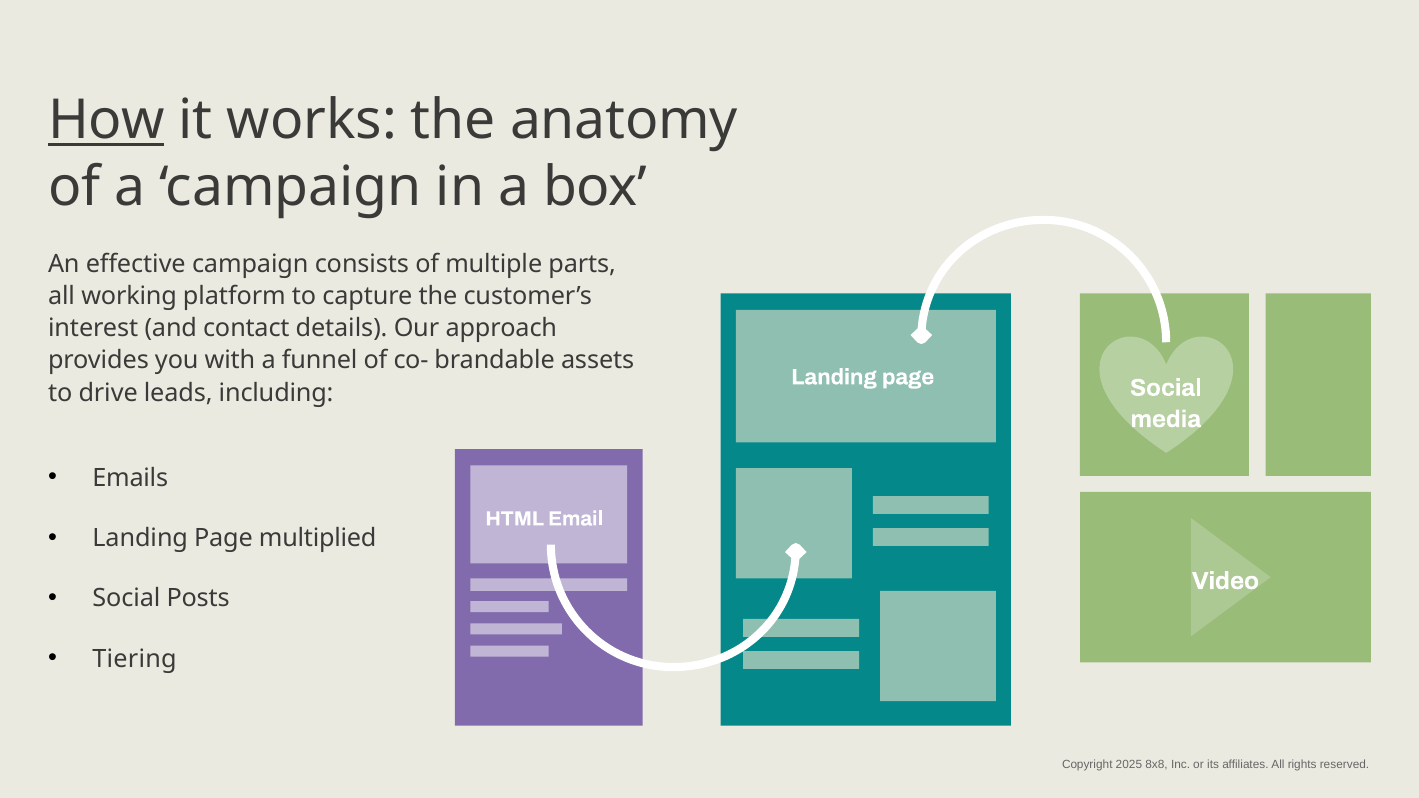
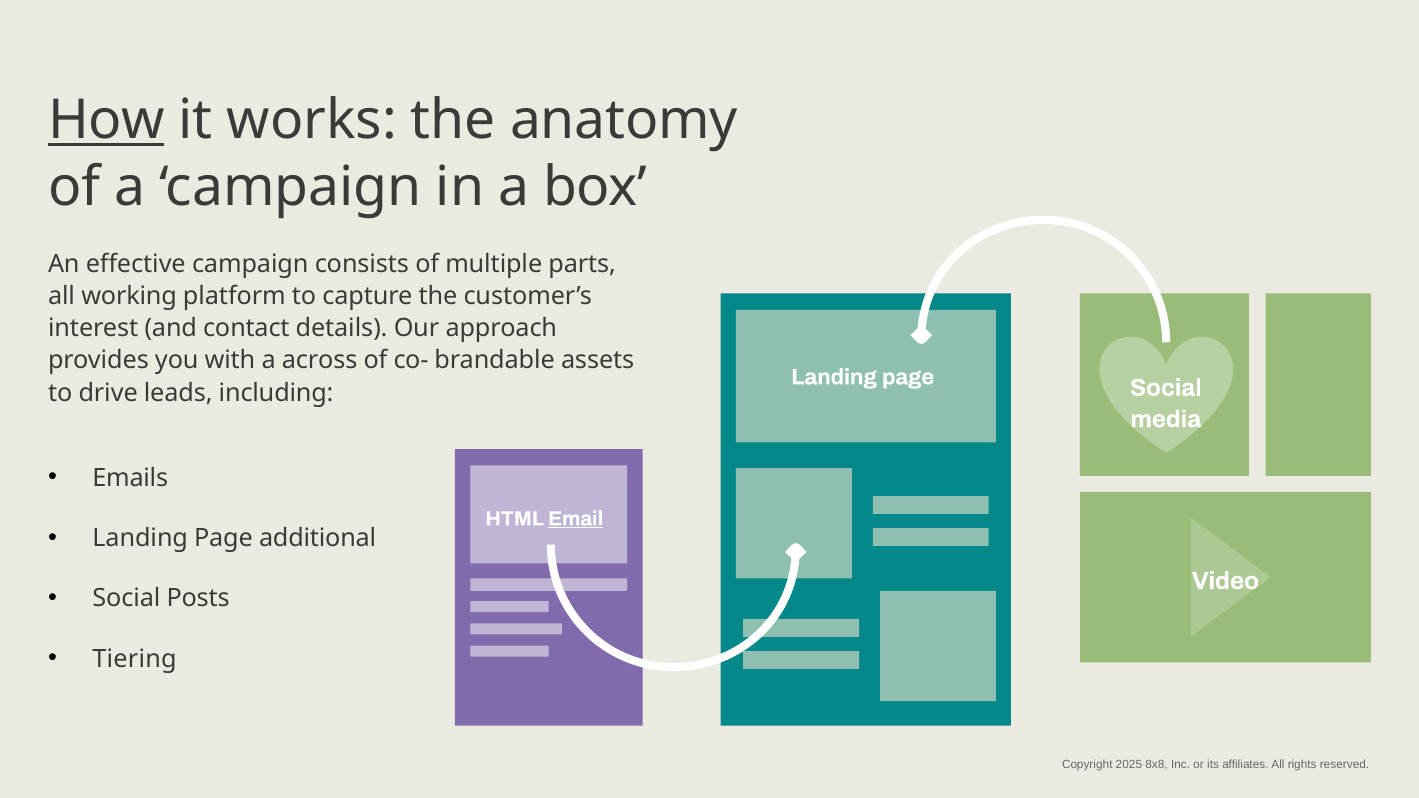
funnel: funnel -> across
Email underline: none -> present
multiplied: multiplied -> additional
